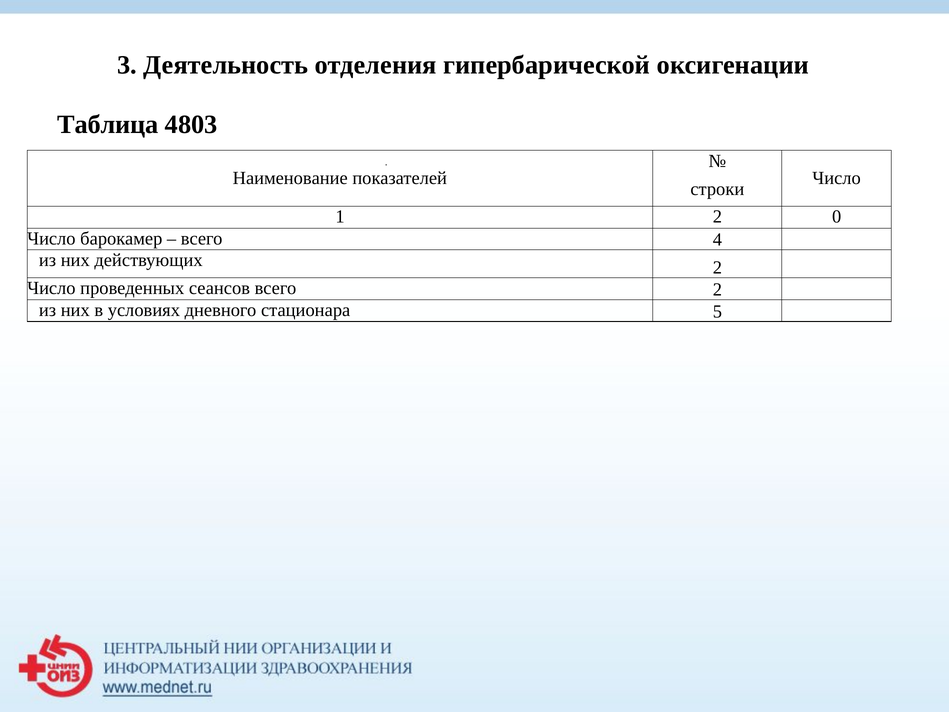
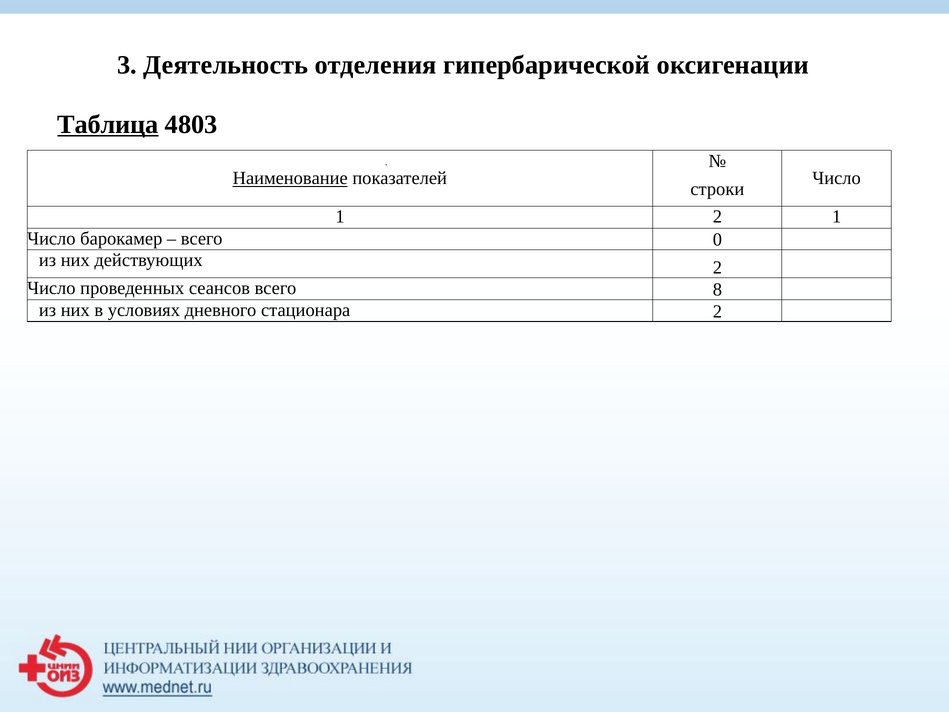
Таблица underline: none -> present
Наименование underline: none -> present
2 0: 0 -> 1
4: 4 -> 0
всего 2: 2 -> 8
стационара 5: 5 -> 2
